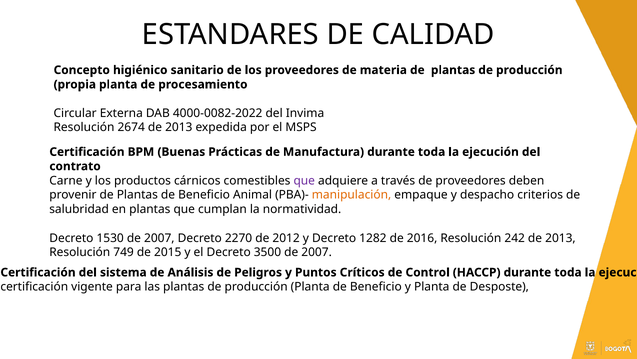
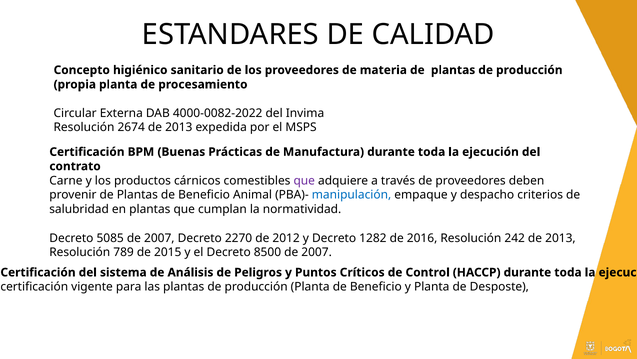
manipulación colour: orange -> blue
1530: 1530 -> 5085
749: 749 -> 789
3500: 3500 -> 8500
